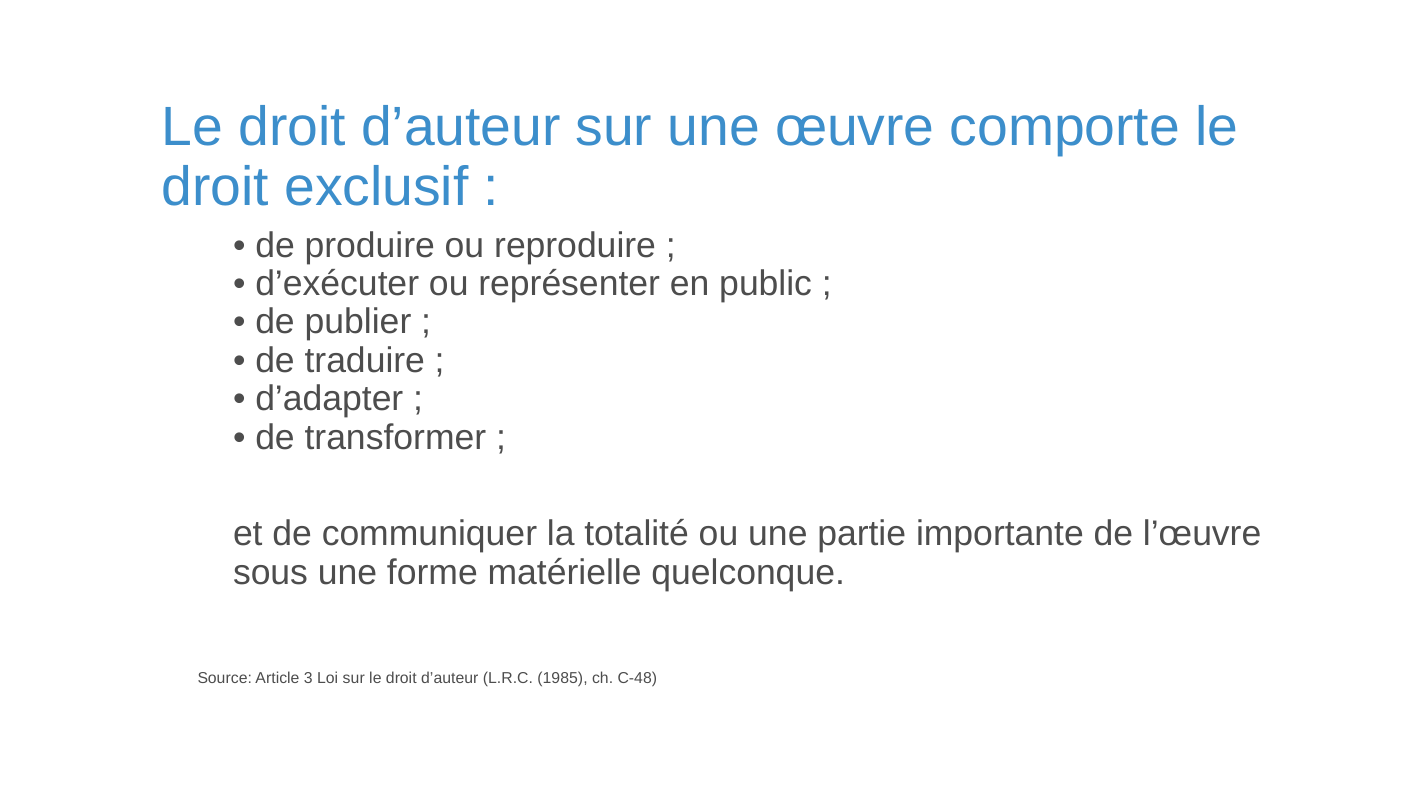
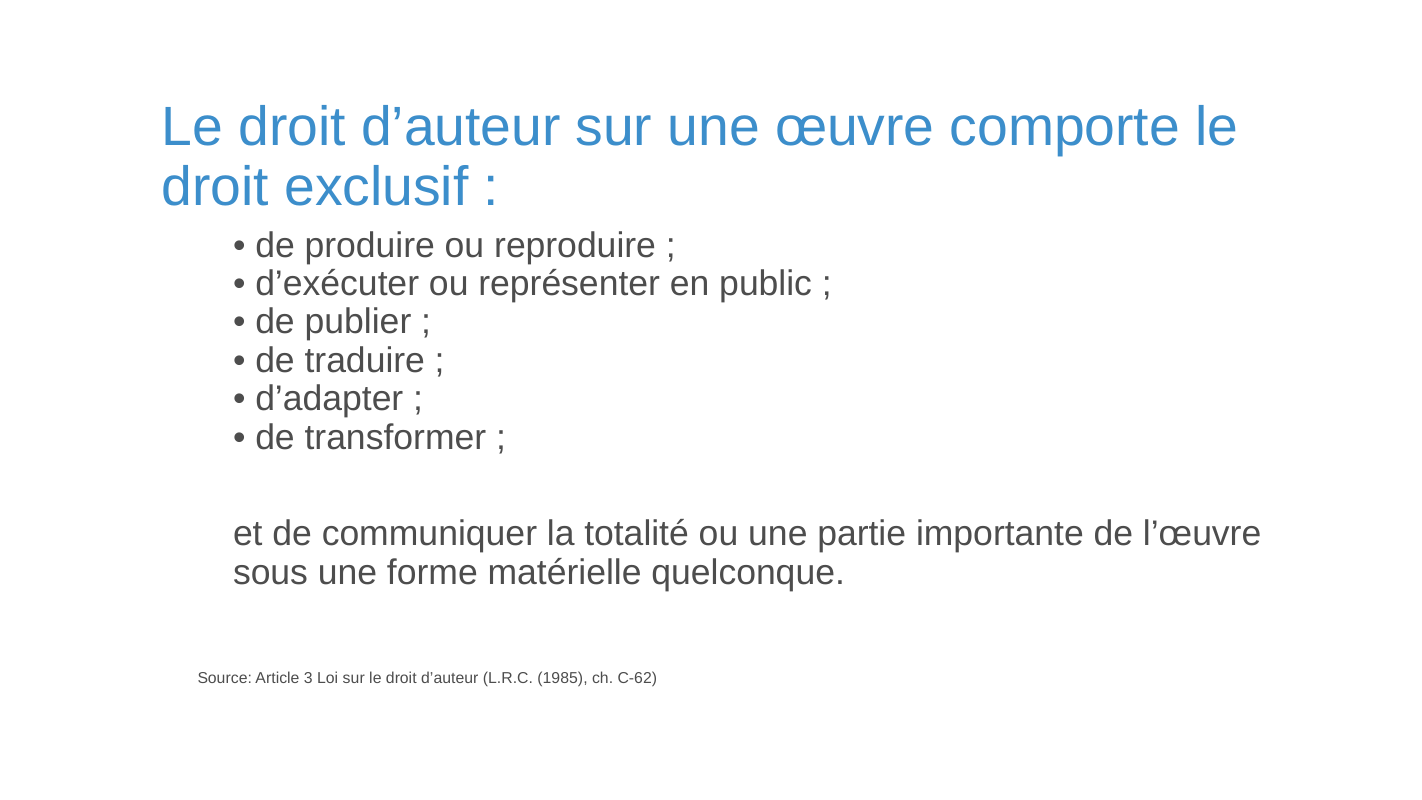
C-48: C-48 -> C-62
